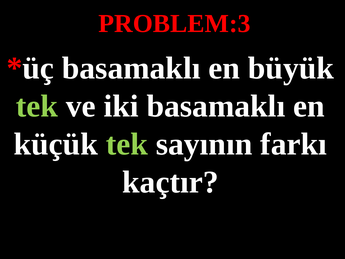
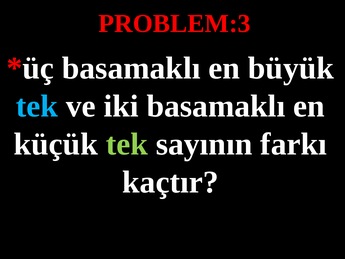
tek at (37, 106) colour: light green -> light blue
